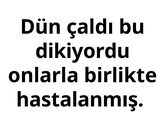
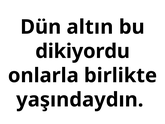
çaldı: çaldı -> altın
hastalanmış: hastalanmış -> yaşındaydın
